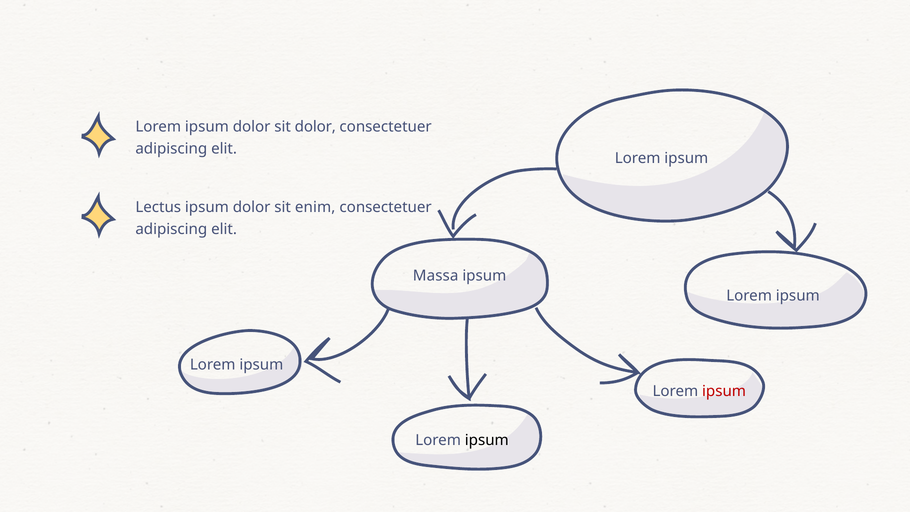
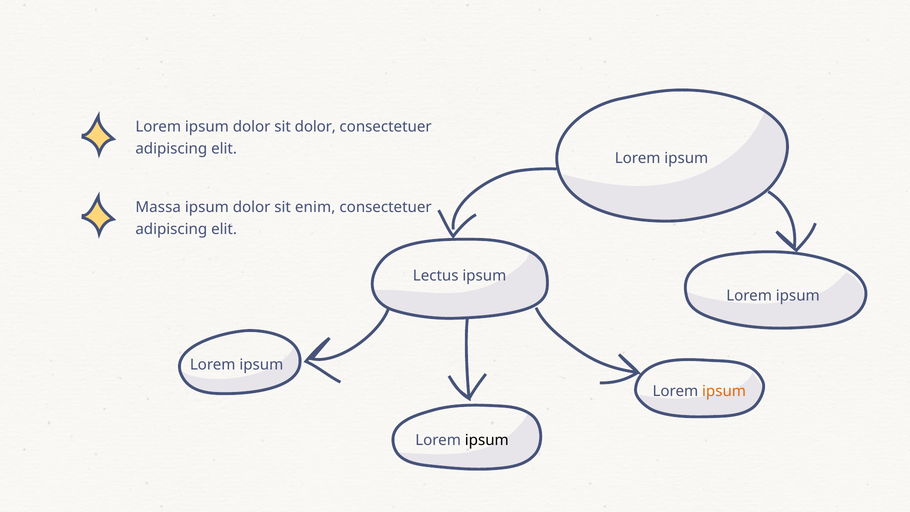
Lectus: Lectus -> Massa
Massa: Massa -> Lectus
ipsum at (724, 391) colour: red -> orange
